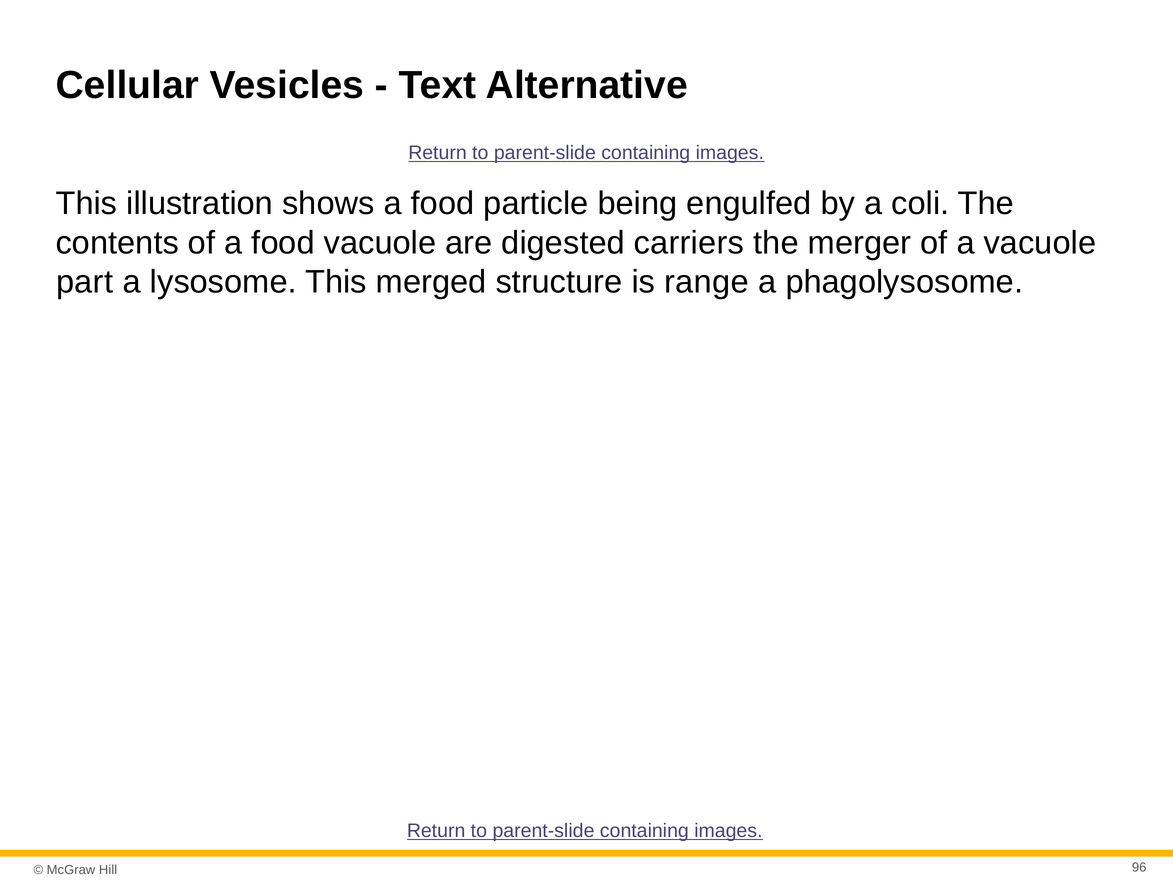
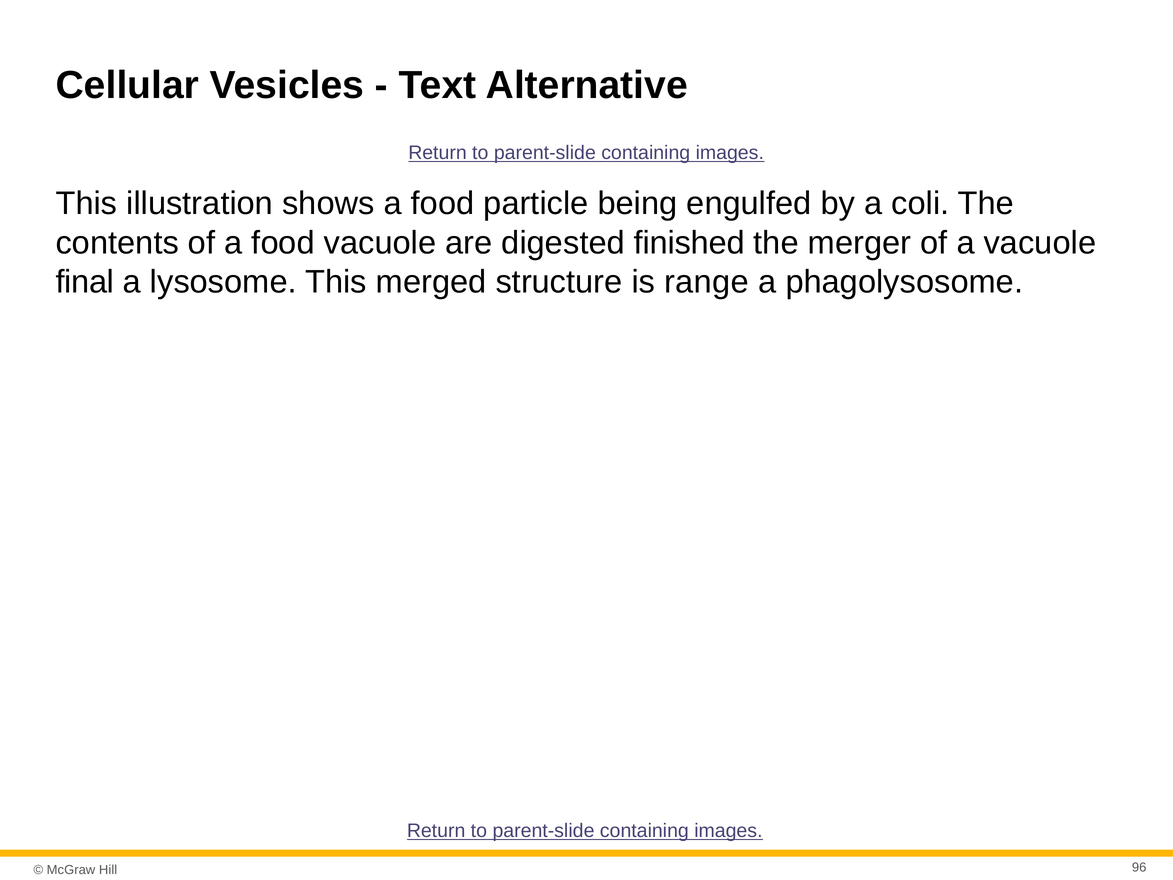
carriers: carriers -> finished
part: part -> final
